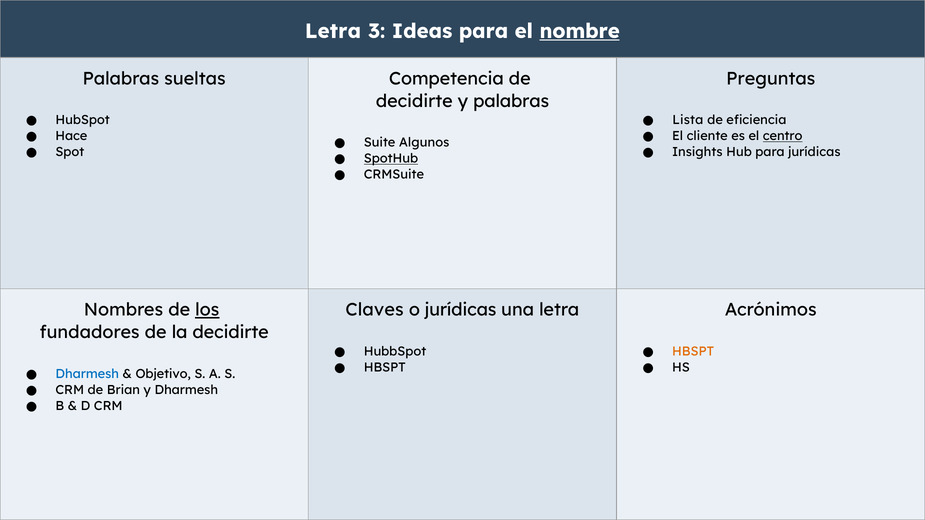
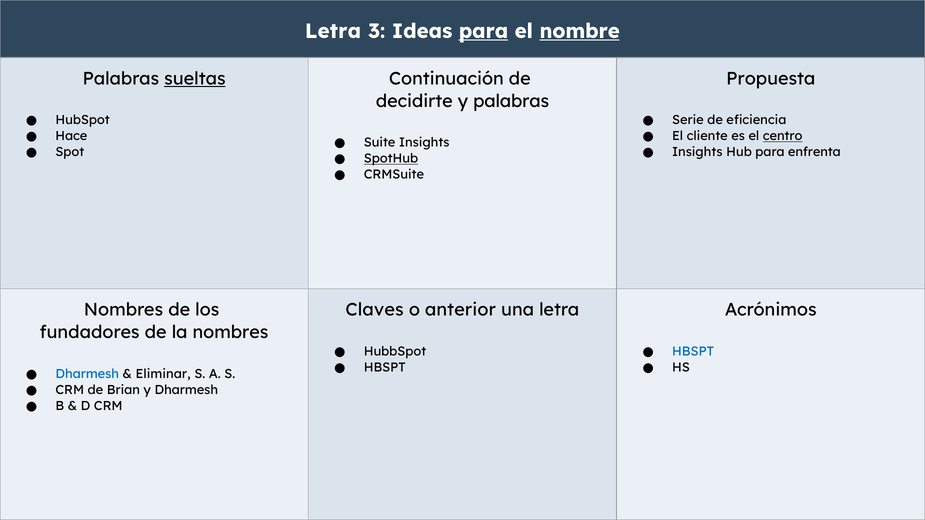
para at (484, 31) underline: none -> present
sueltas underline: none -> present
Competencia: Competencia -> Continuación
Preguntas: Preguntas -> Propuesta
Lista: Lista -> Serie
Suite Algunos: Algunos -> Insights
para jurídicas: jurídicas -> enfrenta
los underline: present -> none
o jurídicas: jurídicas -> anterior
la decidirte: decidirte -> nombres
HBSPT at (693, 352) colour: orange -> blue
Objetivo: Objetivo -> Eliminar
